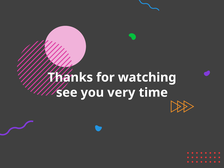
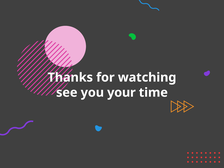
very: very -> your
